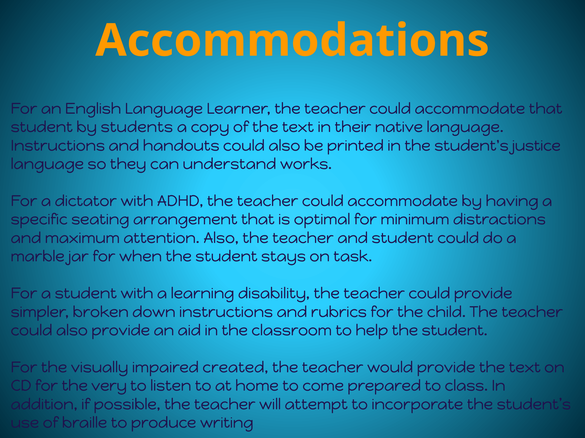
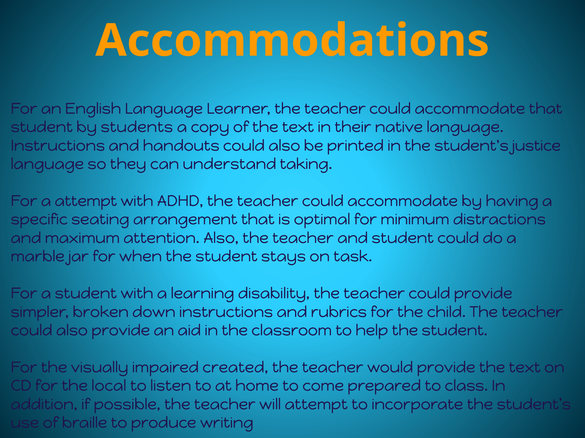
works: works -> taking
a dictator: dictator -> attempt
very: very -> local
